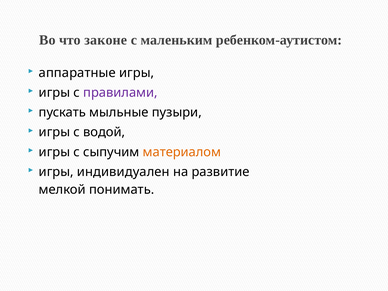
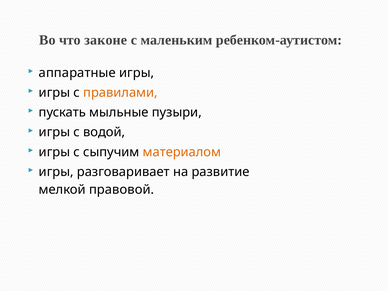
правилами colour: purple -> orange
индивидуален: индивидуален -> разговаривает
понимать: понимать -> правовой
